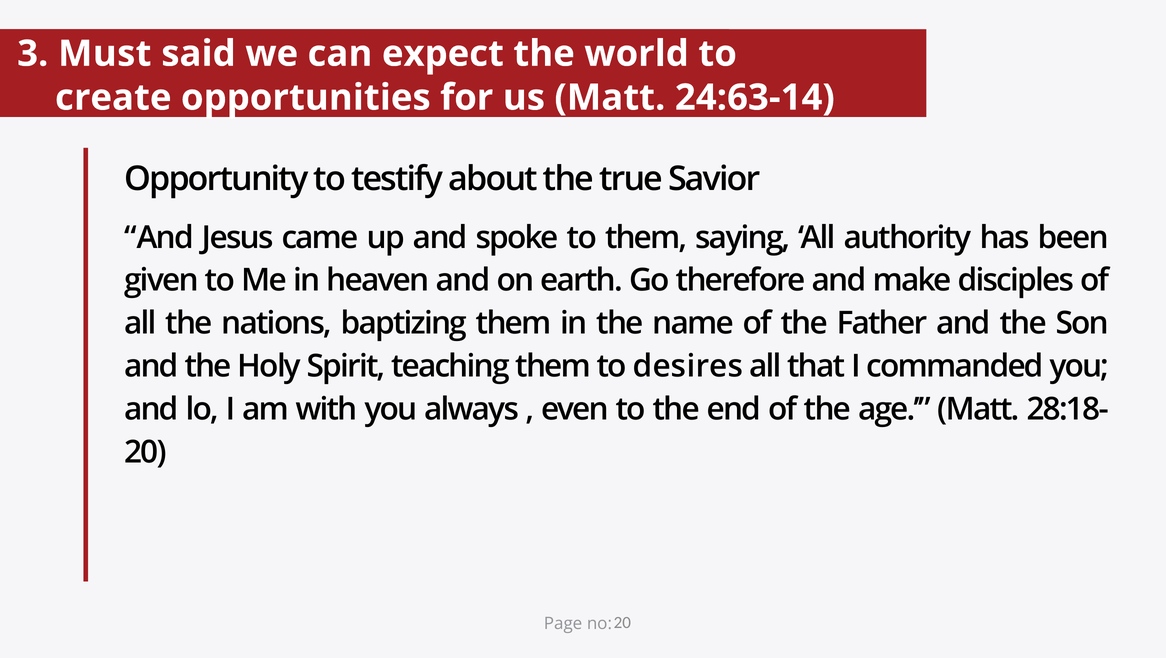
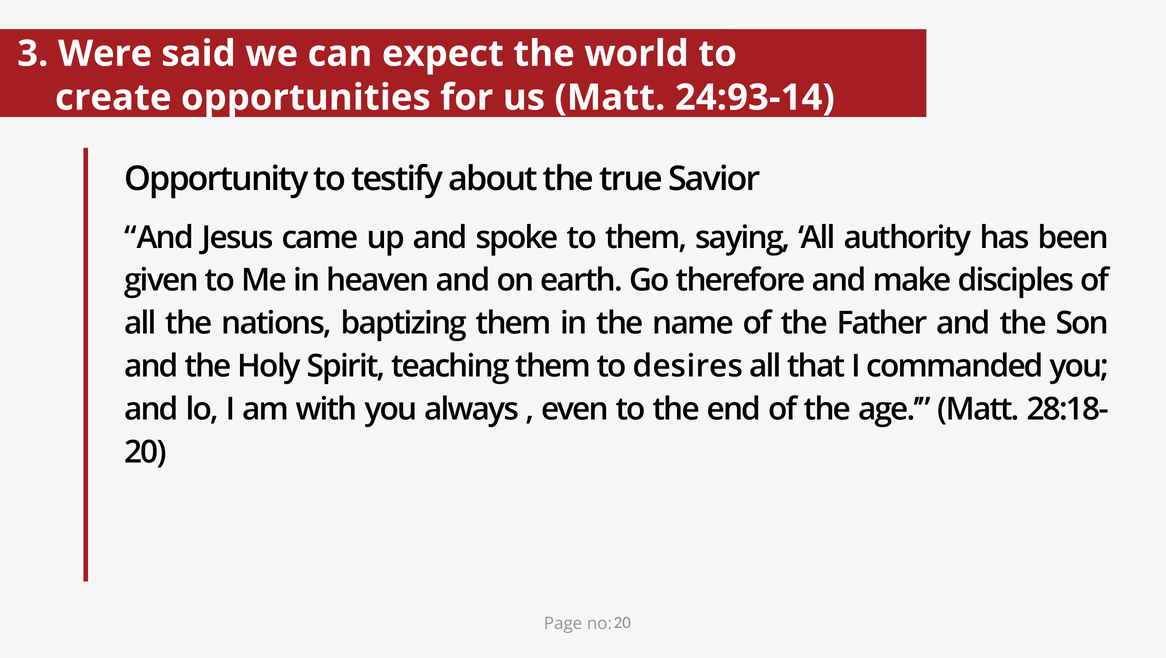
Must: Must -> Were
24:63-14: 24:63-14 -> 24:93-14
